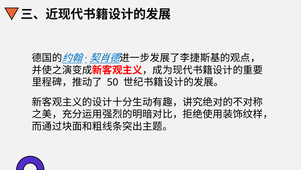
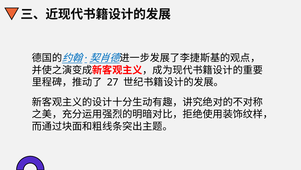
50: 50 -> 27
